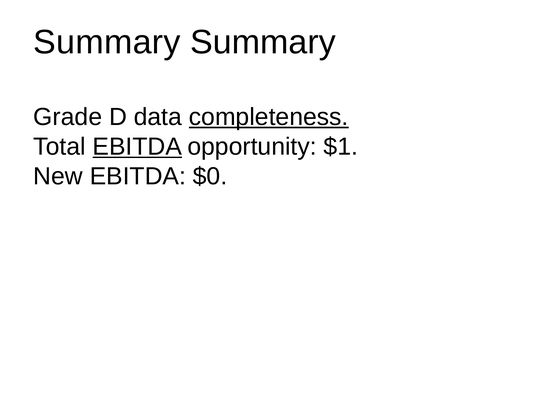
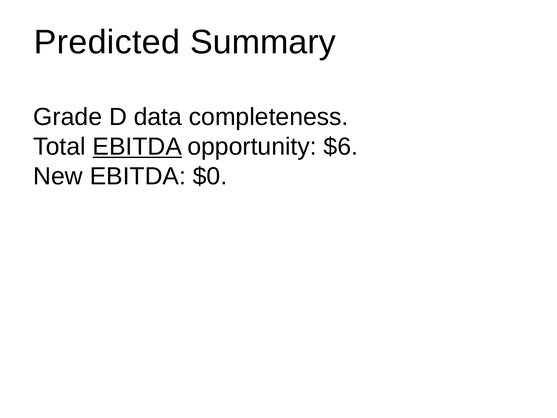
Summary at (107, 42): Summary -> Predicted
completeness underline: present -> none
$1: $1 -> $6
